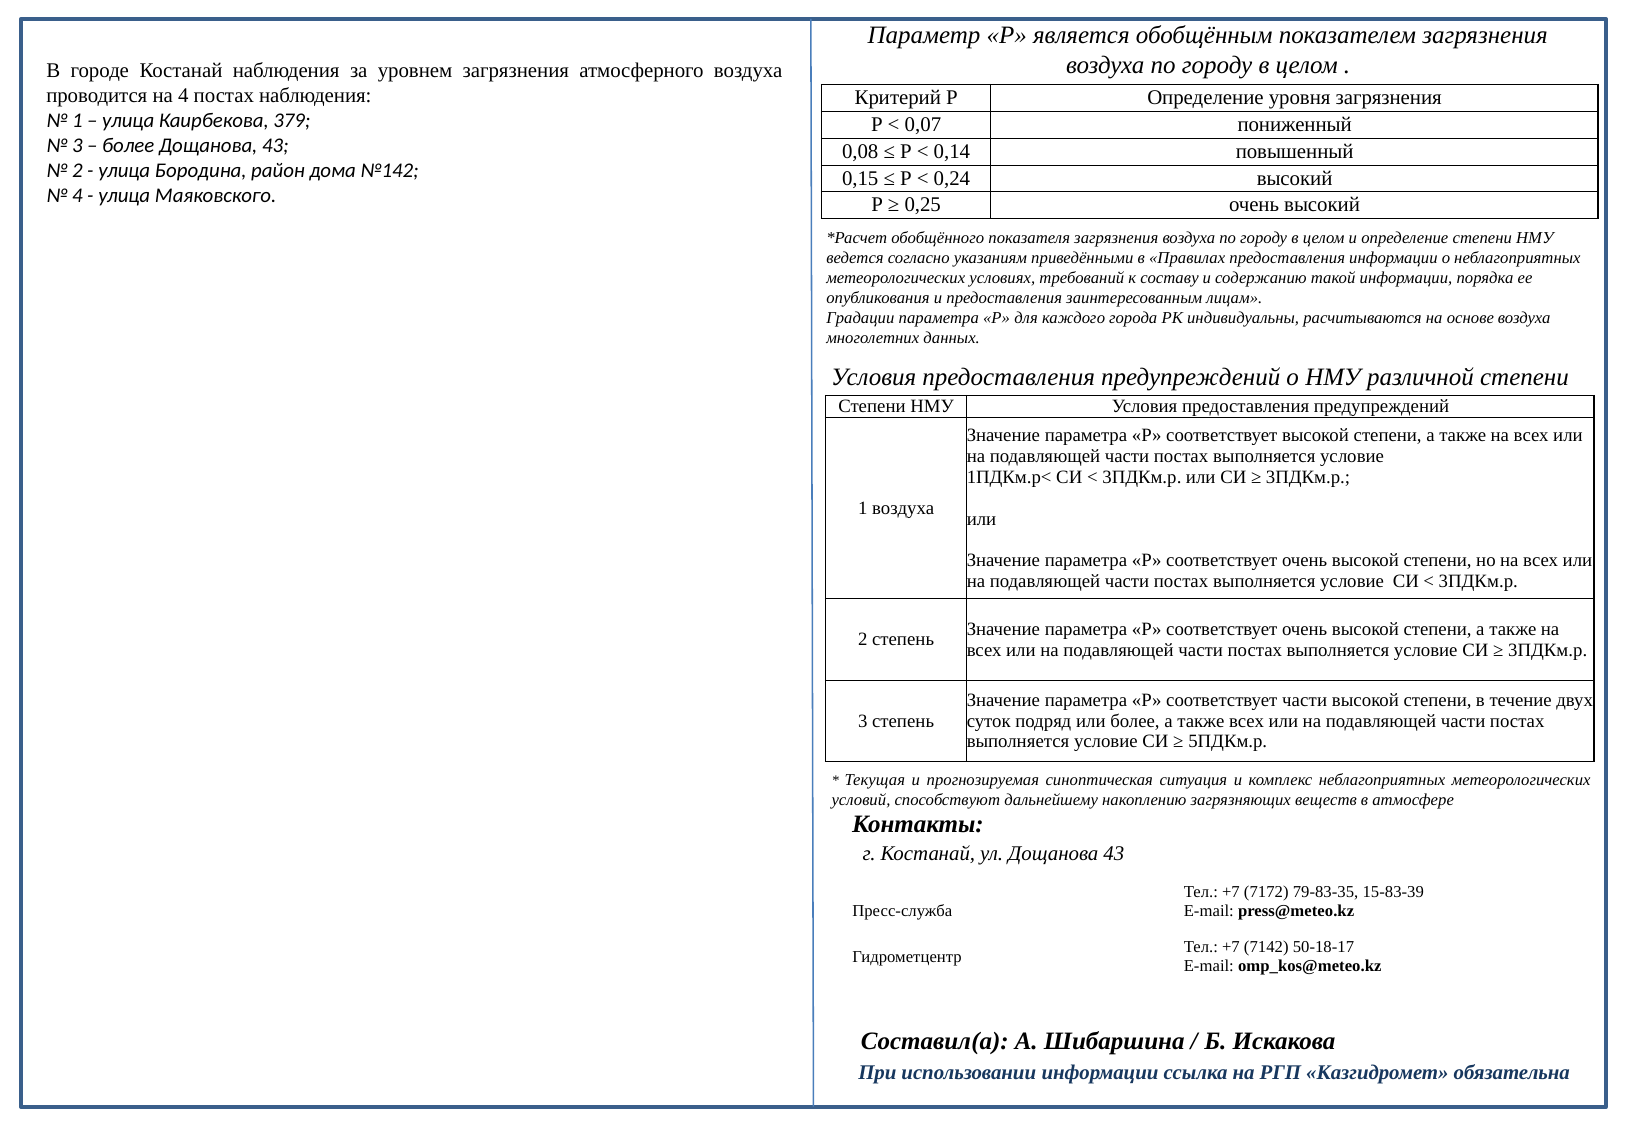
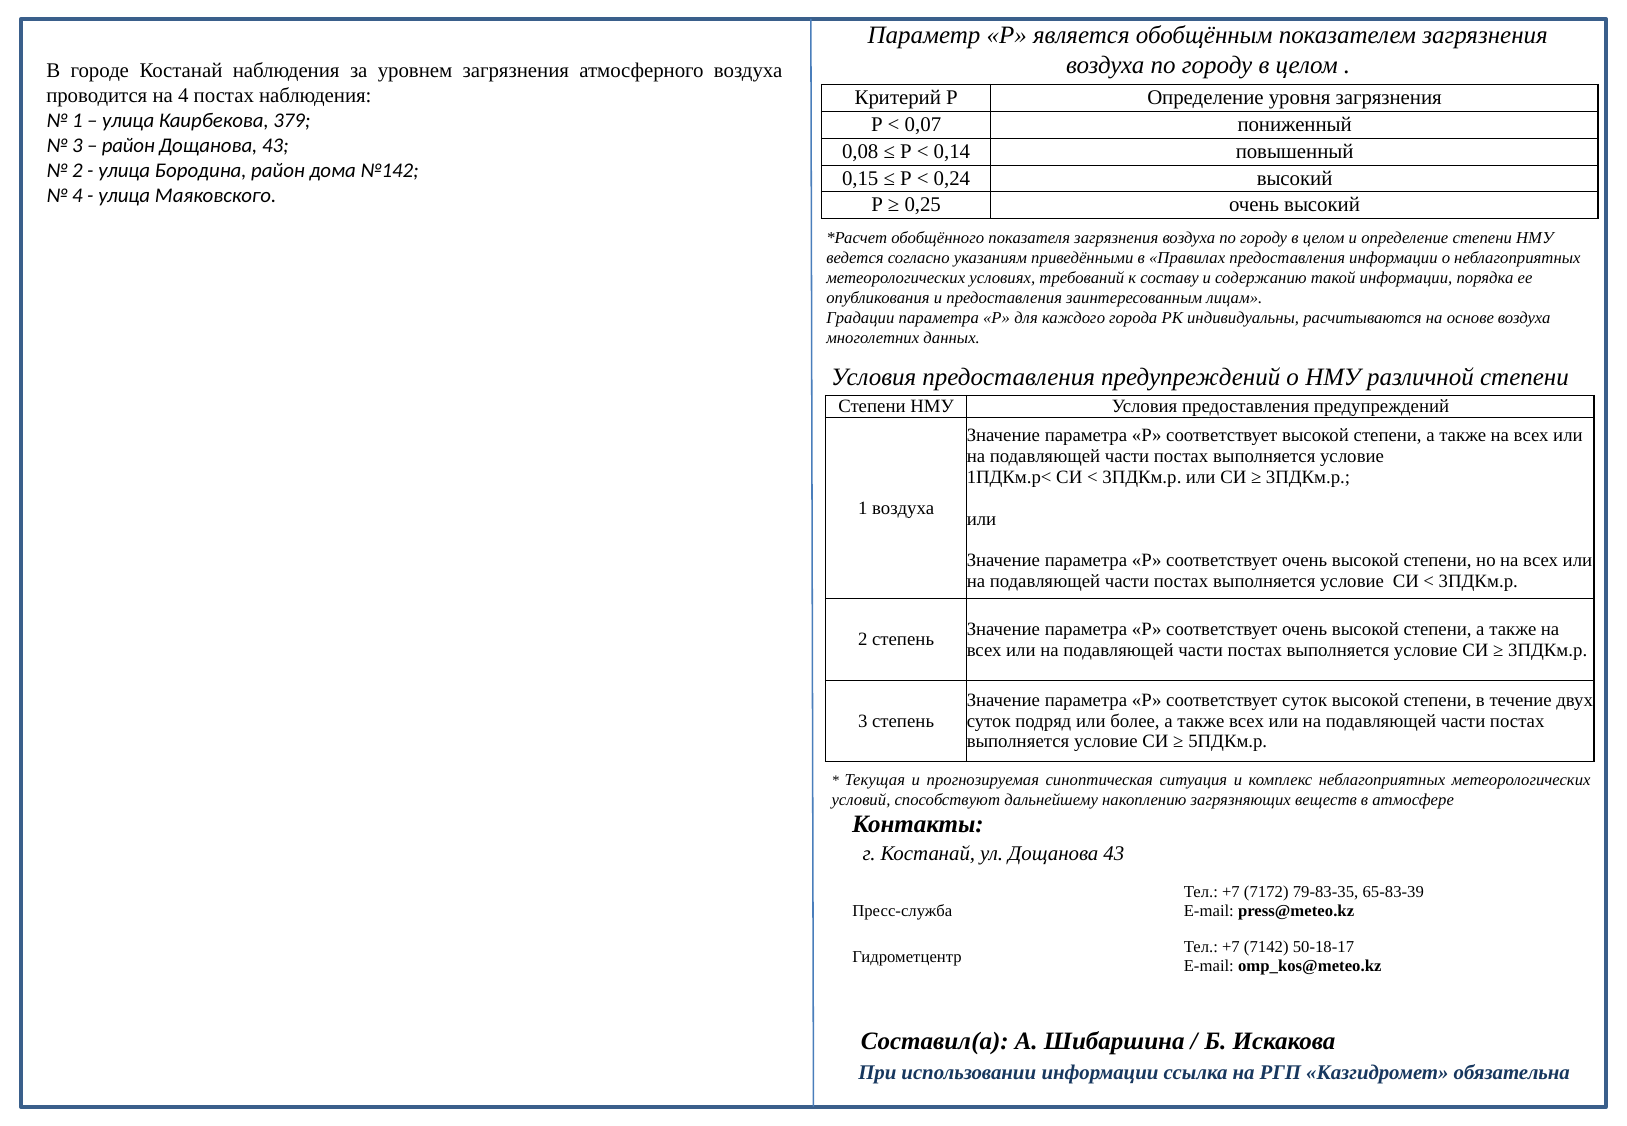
более at (128, 145): более -> район
соответствует части: части -> суток
15-83-39: 15-83-39 -> 65-83-39
